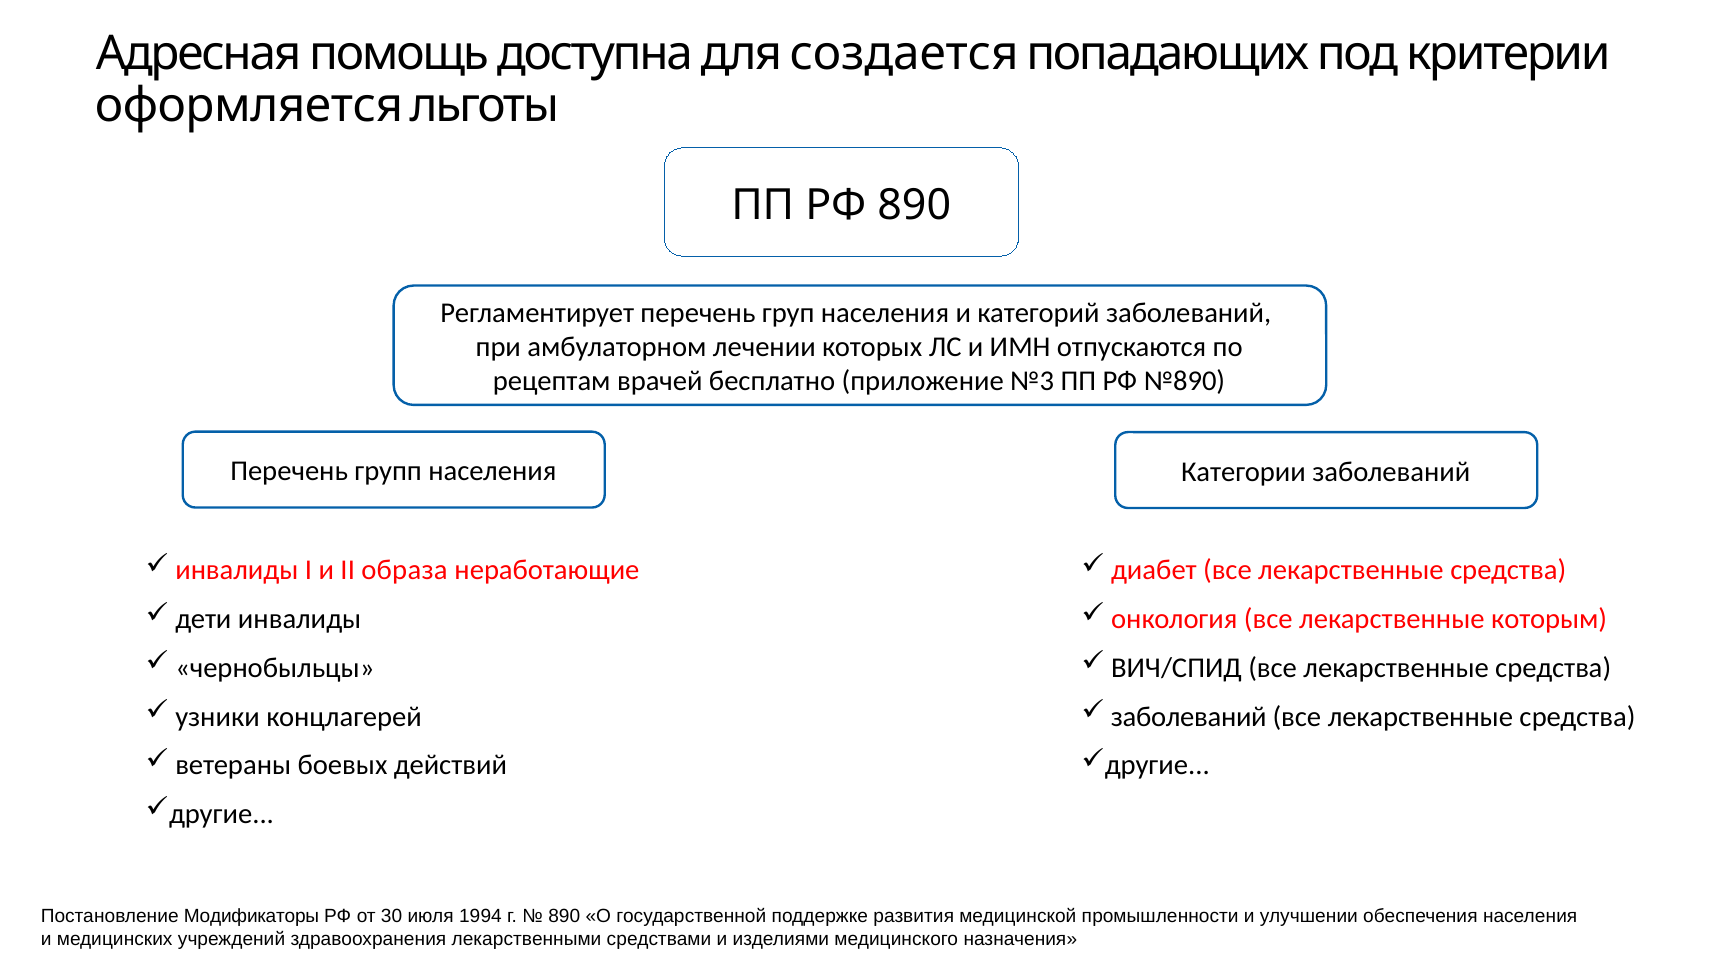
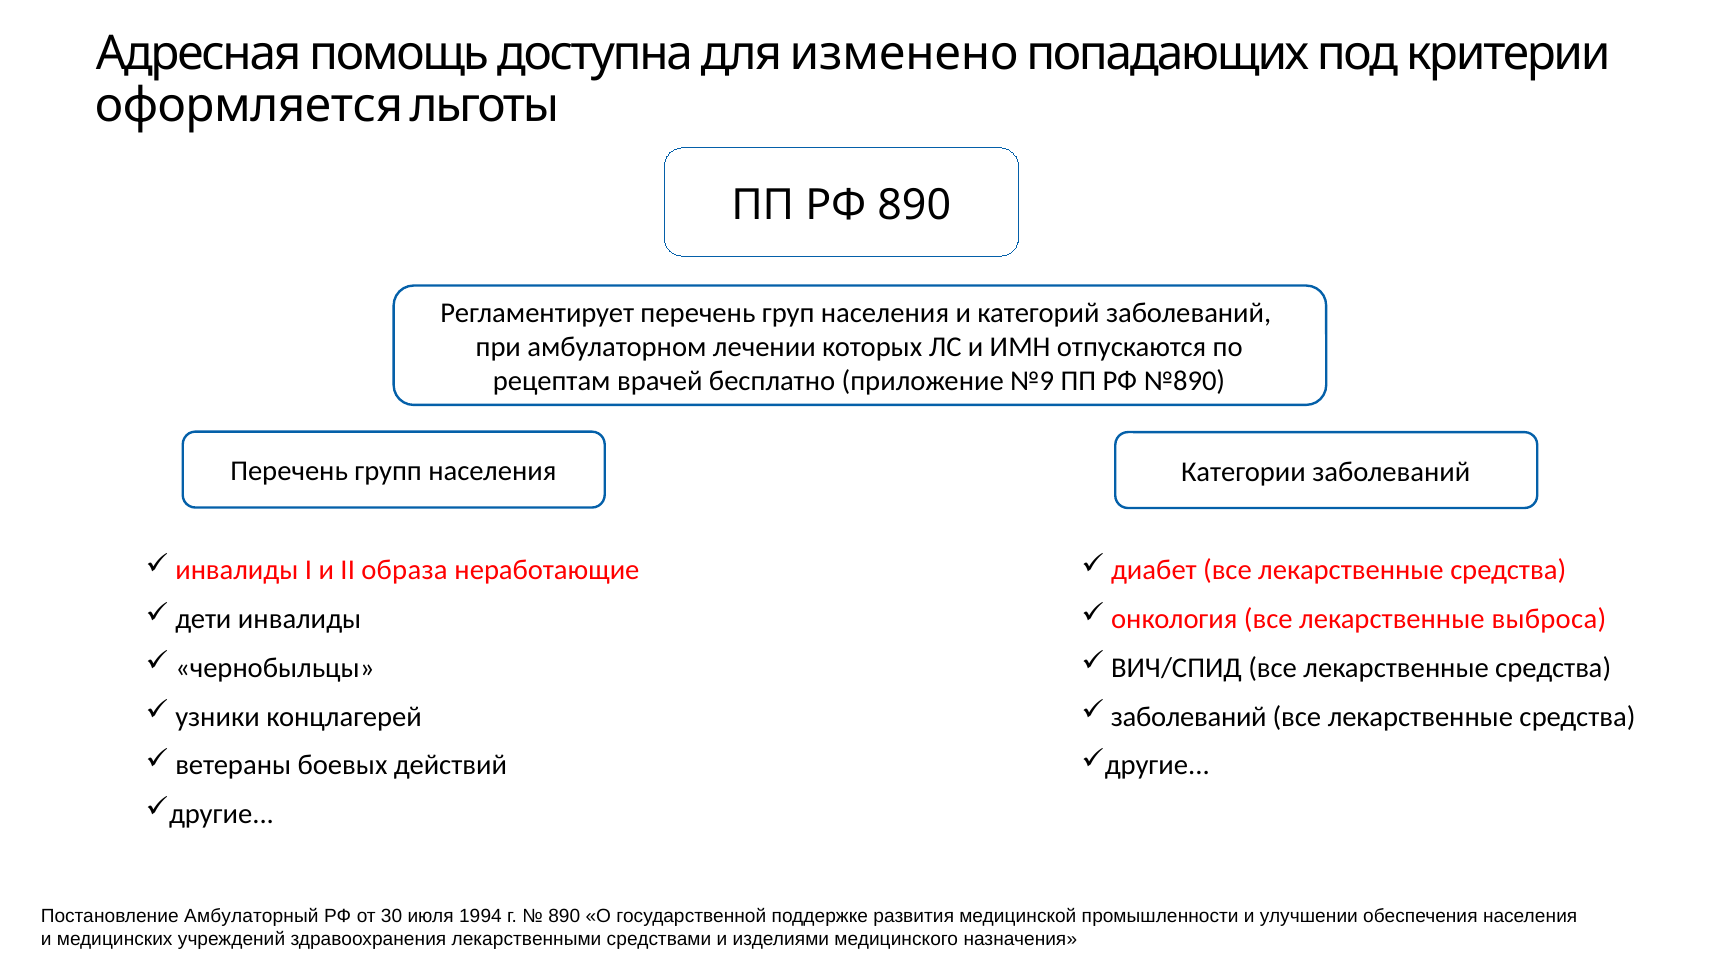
создается: создается -> изменено
№3: №3 -> №9
которым: которым -> выброса
Модификаторы: Модификаторы -> Амбулаторный
